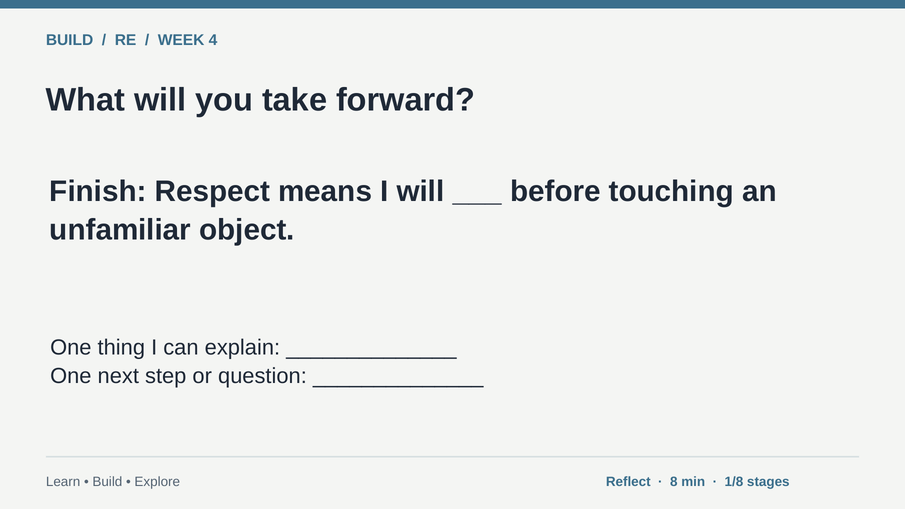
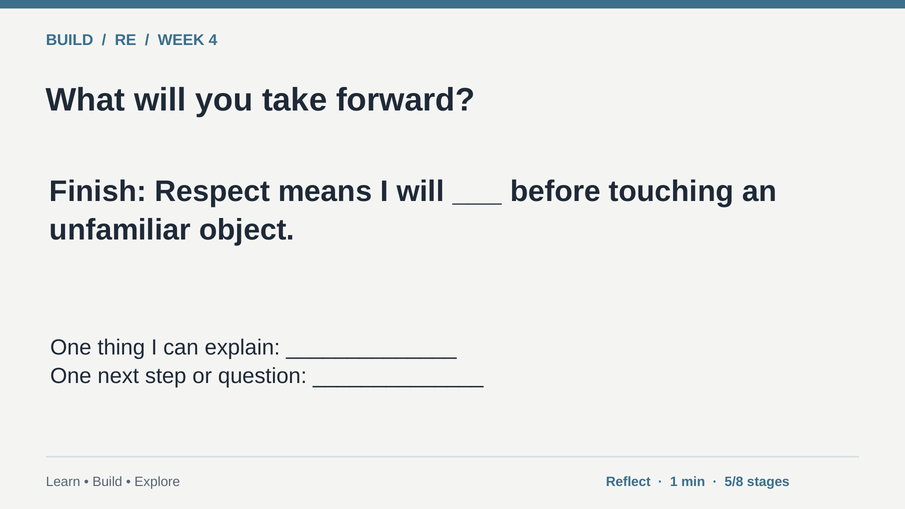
8: 8 -> 1
1/8: 1/8 -> 5/8
